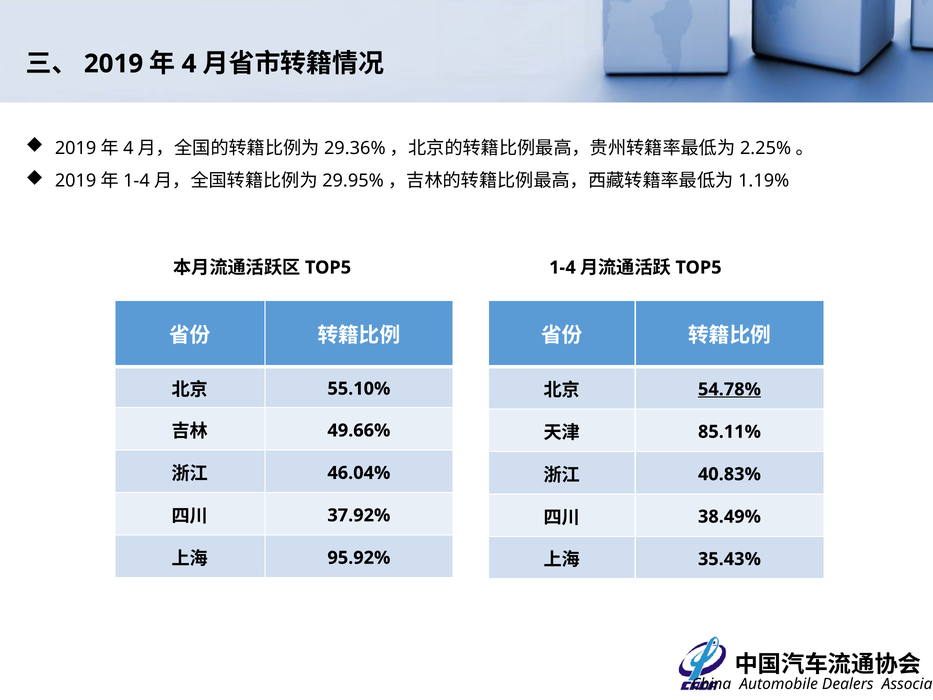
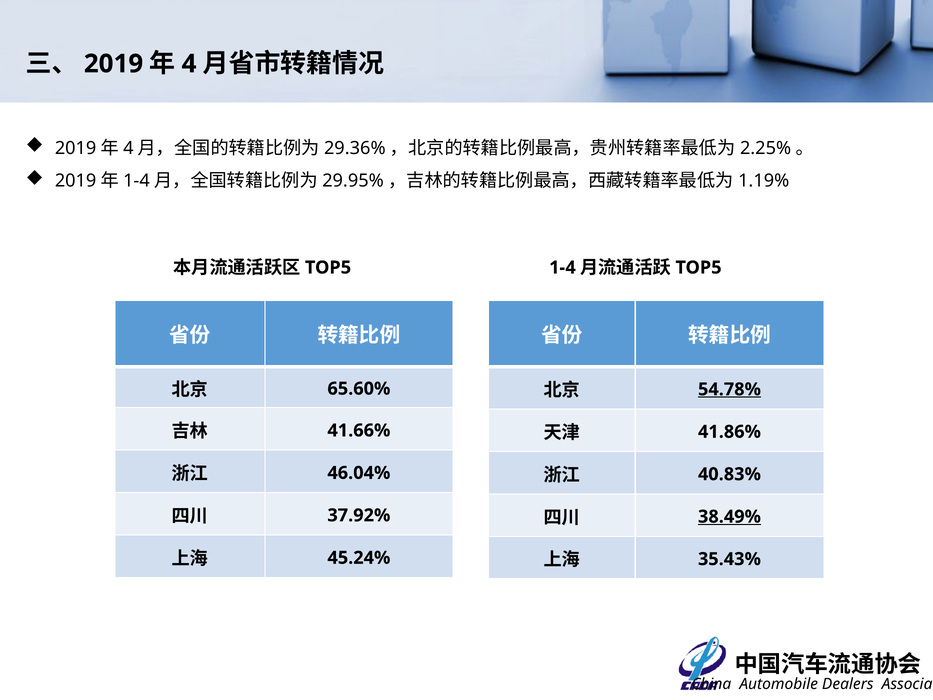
55.10%: 55.10% -> 65.60%
49.66%: 49.66% -> 41.66%
85.11%: 85.11% -> 41.86%
38.49% underline: none -> present
95.92%: 95.92% -> 45.24%
